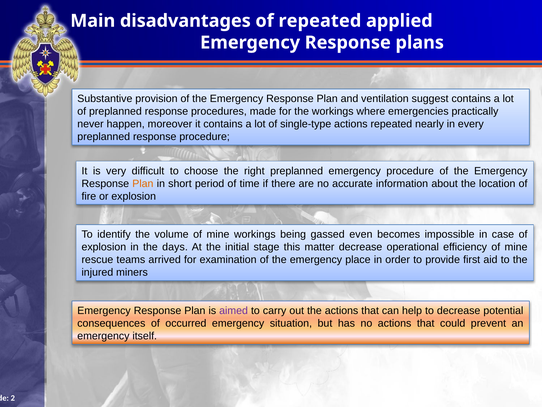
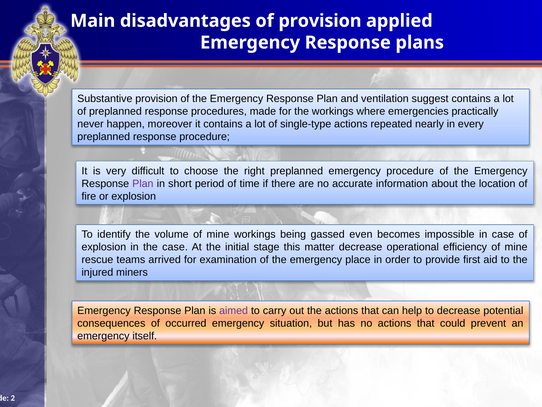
of repeated: repeated -> provision
Plan at (143, 183) colour: orange -> purple
the days: days -> case
